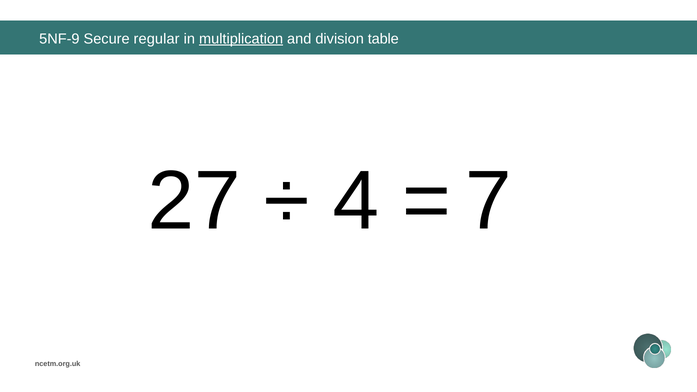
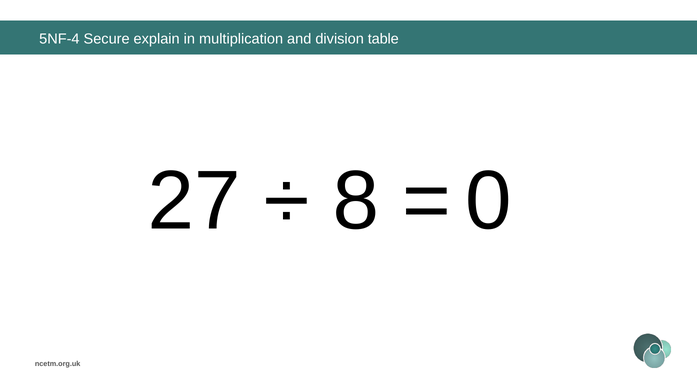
5NF-9: 5NF-9 -> 5NF-4
regular: regular -> explain
multiplication underline: present -> none
4: 4 -> 8
7: 7 -> 0
